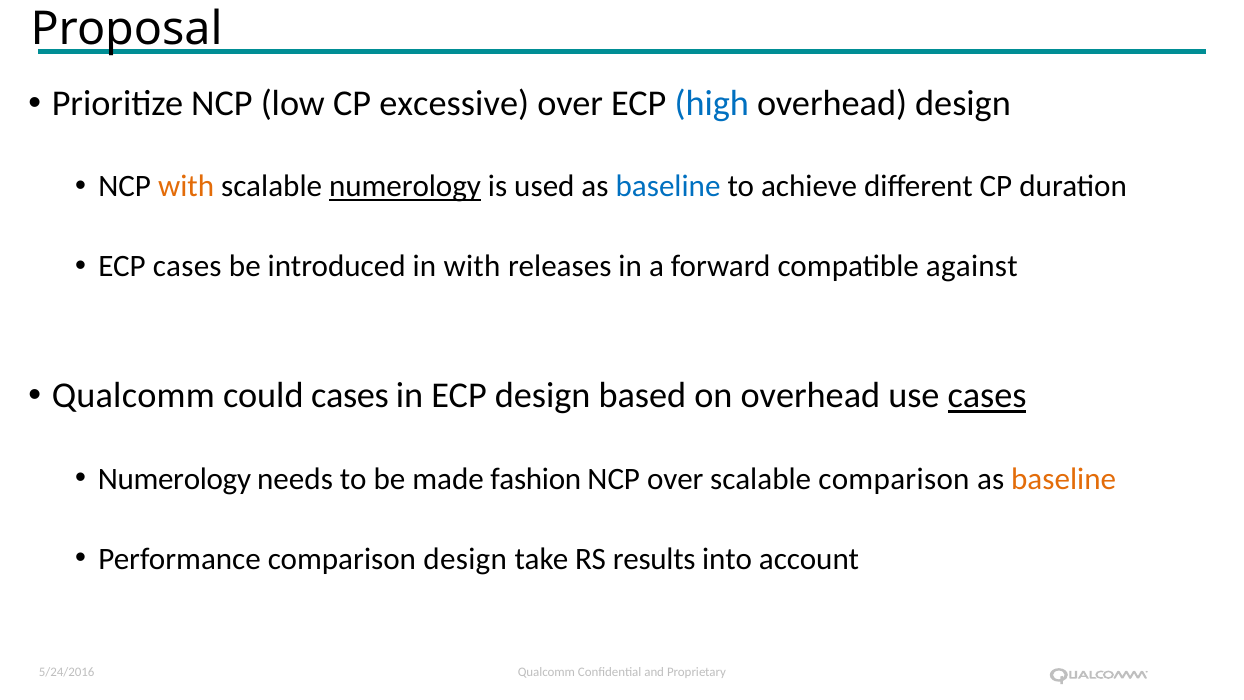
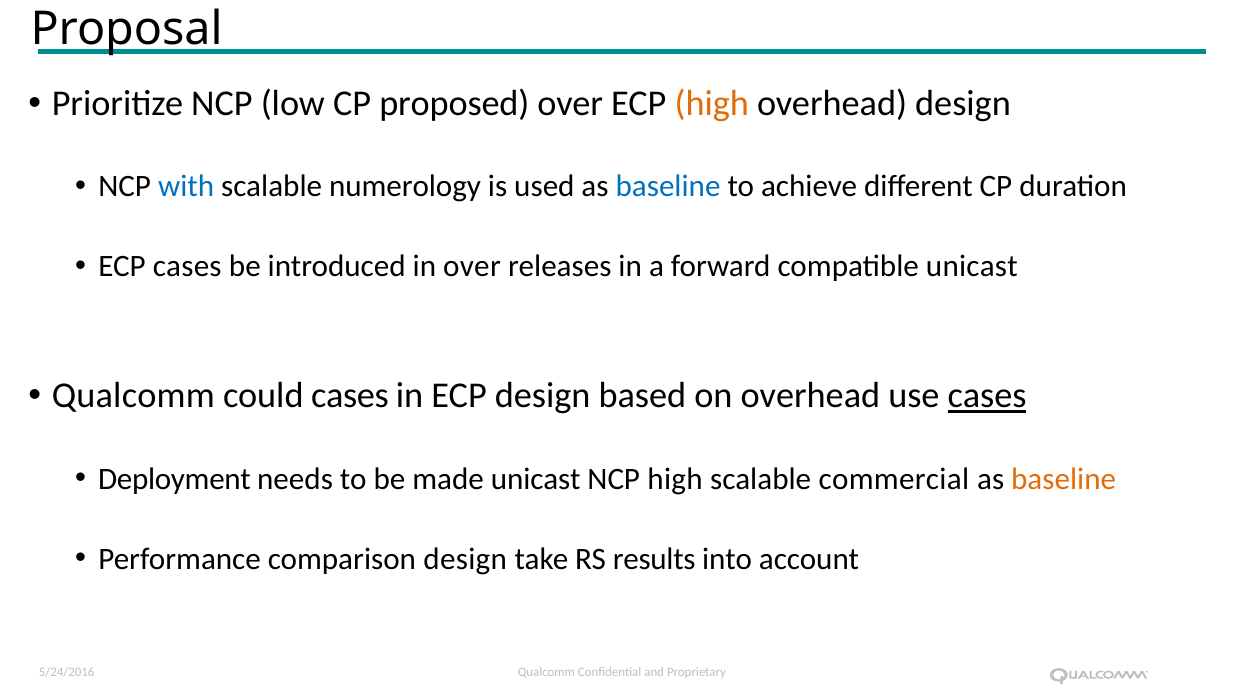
excessive: excessive -> proposed
high at (712, 103) colour: blue -> orange
with at (186, 186) colour: orange -> blue
numerology at (405, 186) underline: present -> none
in with: with -> over
compatible against: against -> unicast
Numerology at (174, 479): Numerology -> Deployment
made fashion: fashion -> unicast
NCP over: over -> high
scalable comparison: comparison -> commercial
